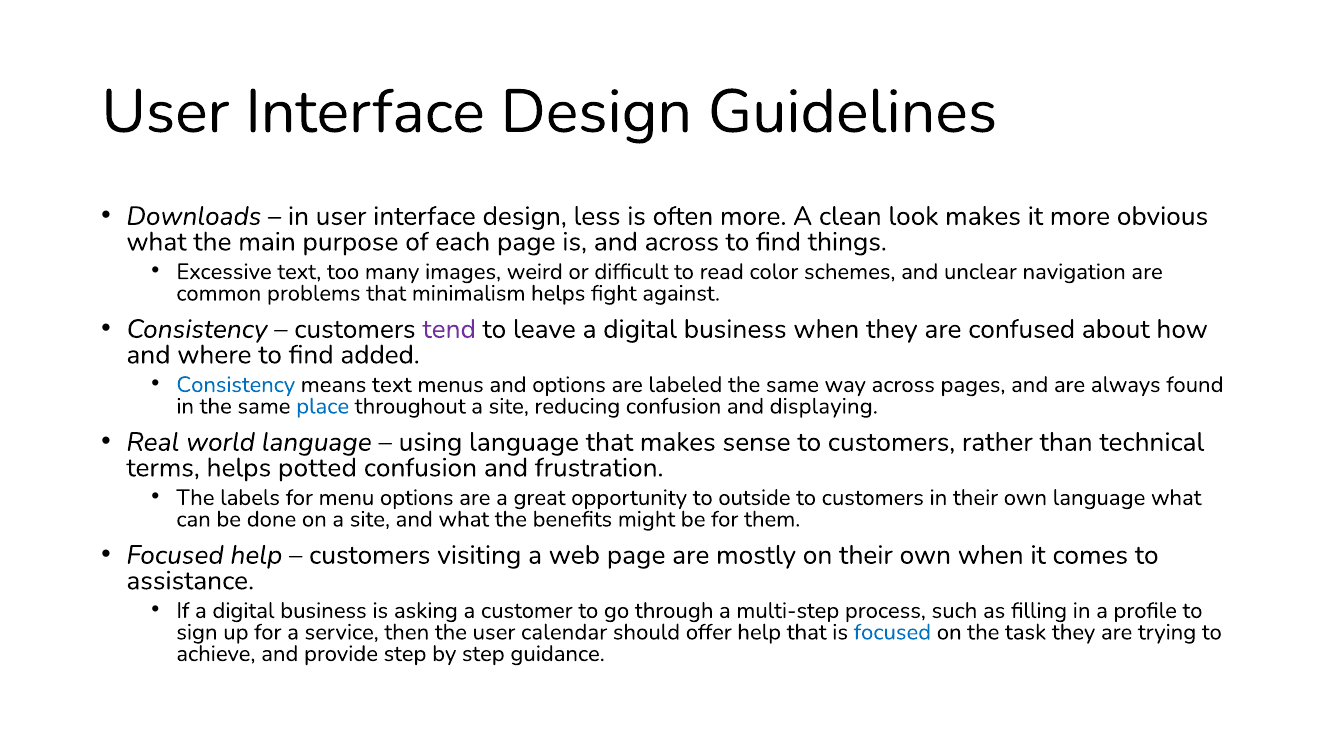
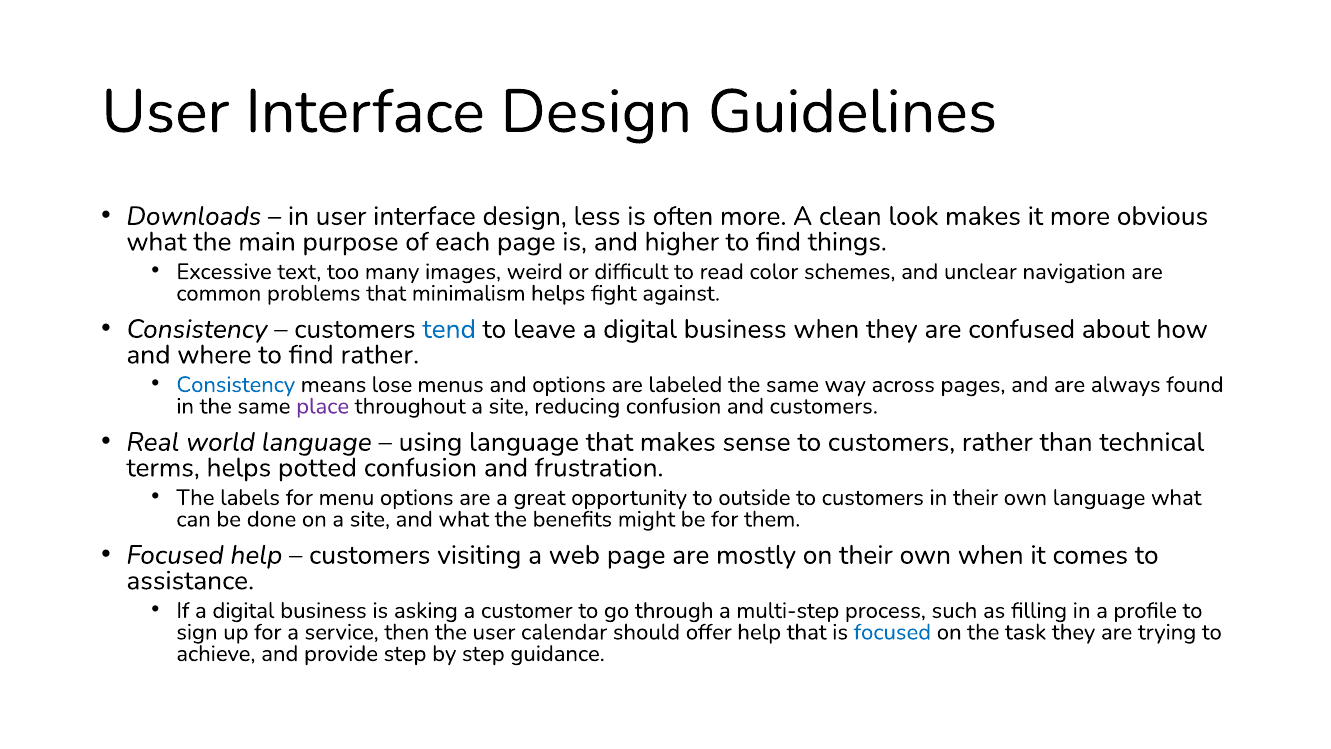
and across: across -> higher
tend colour: purple -> blue
find added: added -> rather
means text: text -> lose
place colour: blue -> purple
and displaying: displaying -> customers
